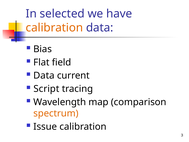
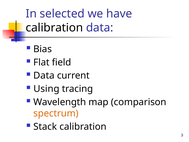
calibration at (54, 28) colour: orange -> black
Script: Script -> Using
Issue: Issue -> Stack
